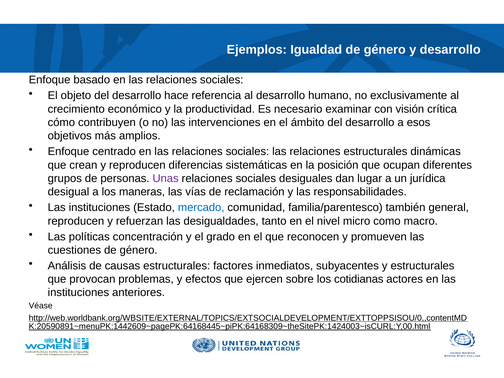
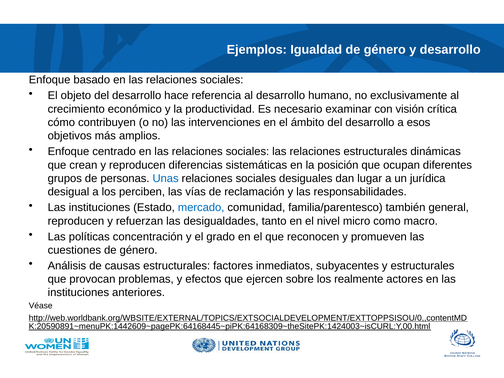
Unas colour: purple -> blue
maneras: maneras -> perciben
cotidianas: cotidianas -> realmente
